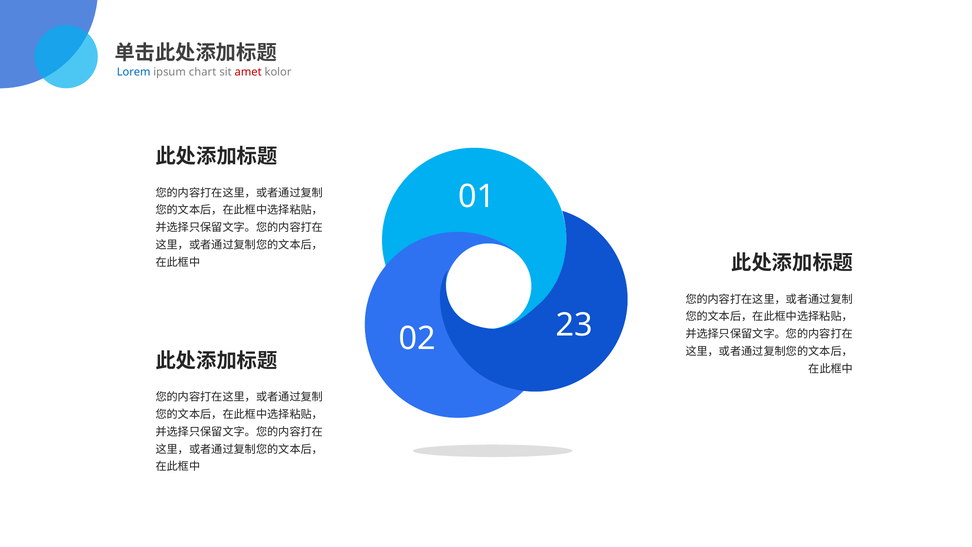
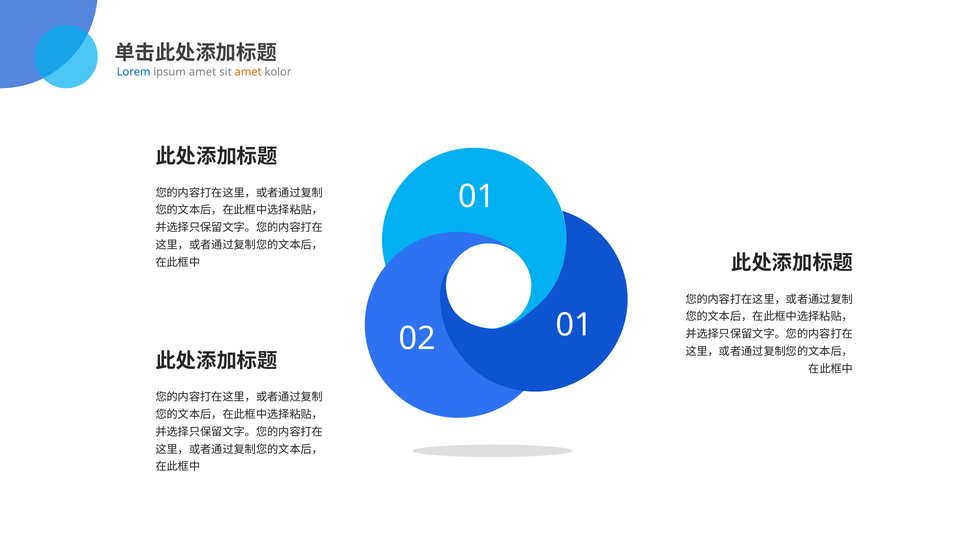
ipsum chart: chart -> amet
amet at (248, 72) colour: red -> orange
02 23: 23 -> 01
